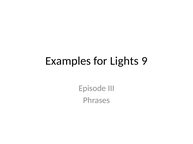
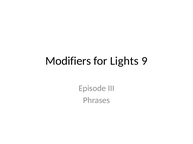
Examples: Examples -> Modifiers
